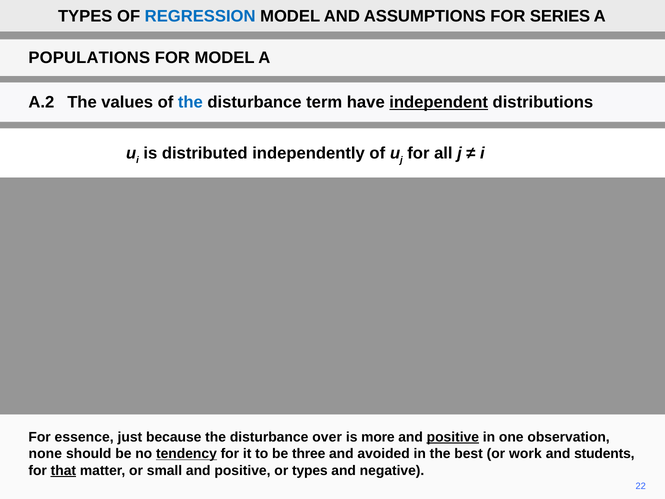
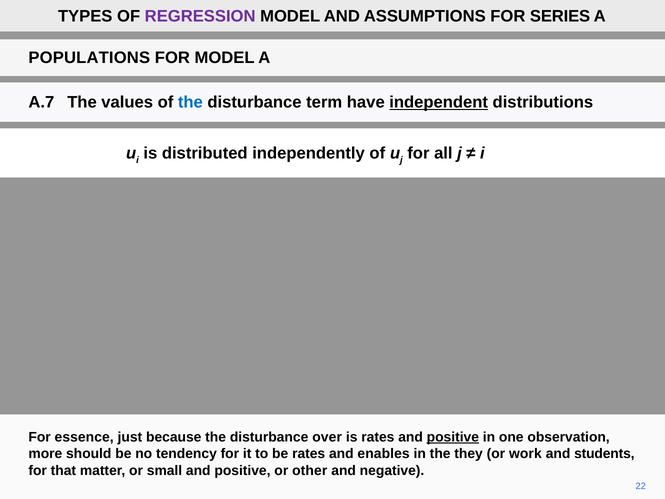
REGRESSION colour: blue -> purple
A.2: A.2 -> A.7
is more: more -> rates
none: none -> more
tendency underline: present -> none
be three: three -> rates
avoided: avoided -> enables
best: best -> they
that underline: present -> none
or types: types -> other
